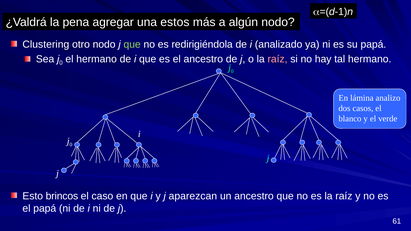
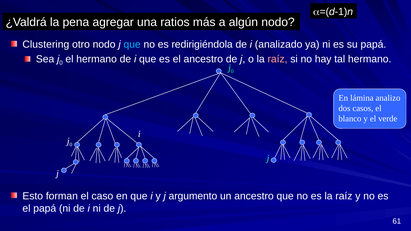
estos: estos -> ratios
que at (132, 45) colour: light green -> light blue
brincos: brincos -> forman
aparezcan: aparezcan -> argumento
